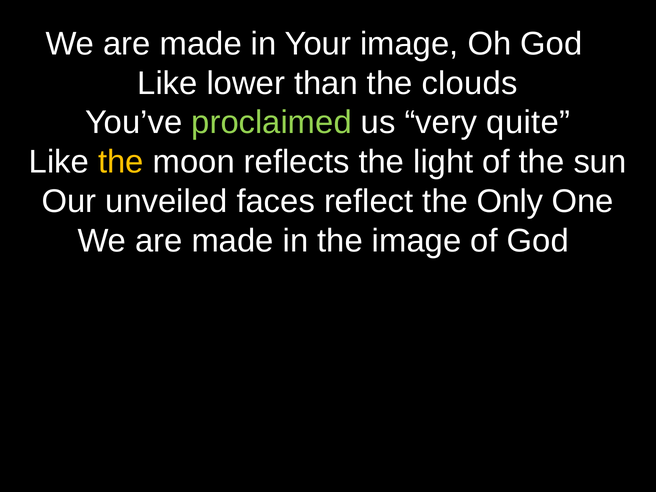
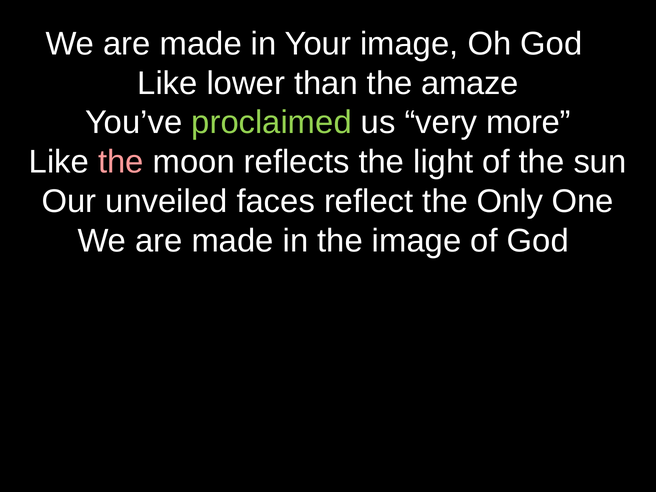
clouds: clouds -> amaze
quite: quite -> more
the at (121, 162) colour: yellow -> pink
